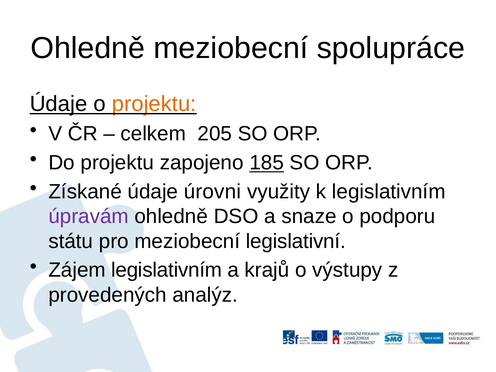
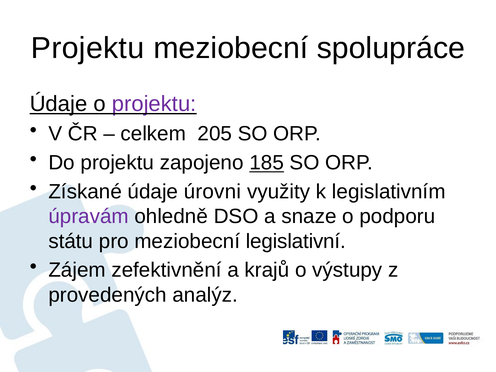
Ohledně at (88, 48): Ohledně -> Projektu
projektu at (154, 104) colour: orange -> purple
Zájem legislativním: legislativním -> zefektivnění
